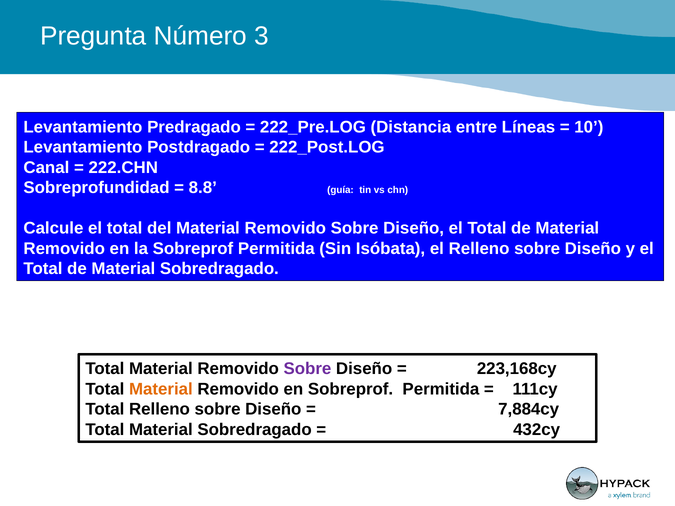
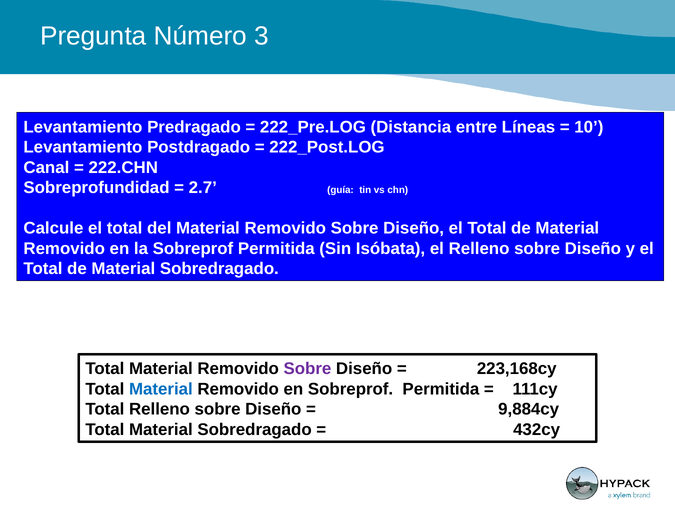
8.8: 8.8 -> 2.7
Material at (161, 389) colour: orange -> blue
7,884cy: 7,884cy -> 9,884cy
